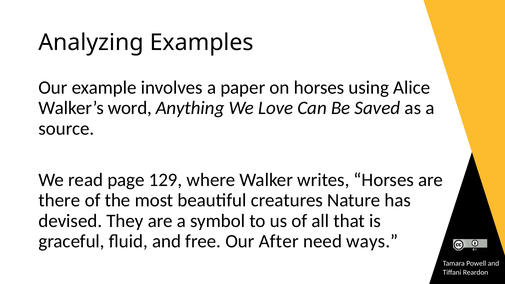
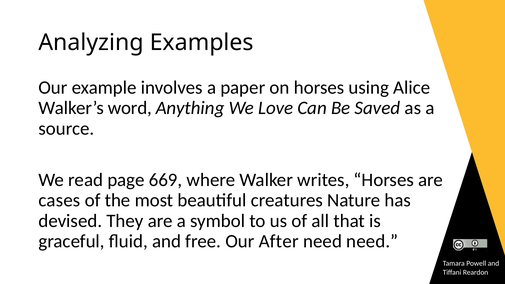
129: 129 -> 669
there: there -> cases
need ways: ways -> need
